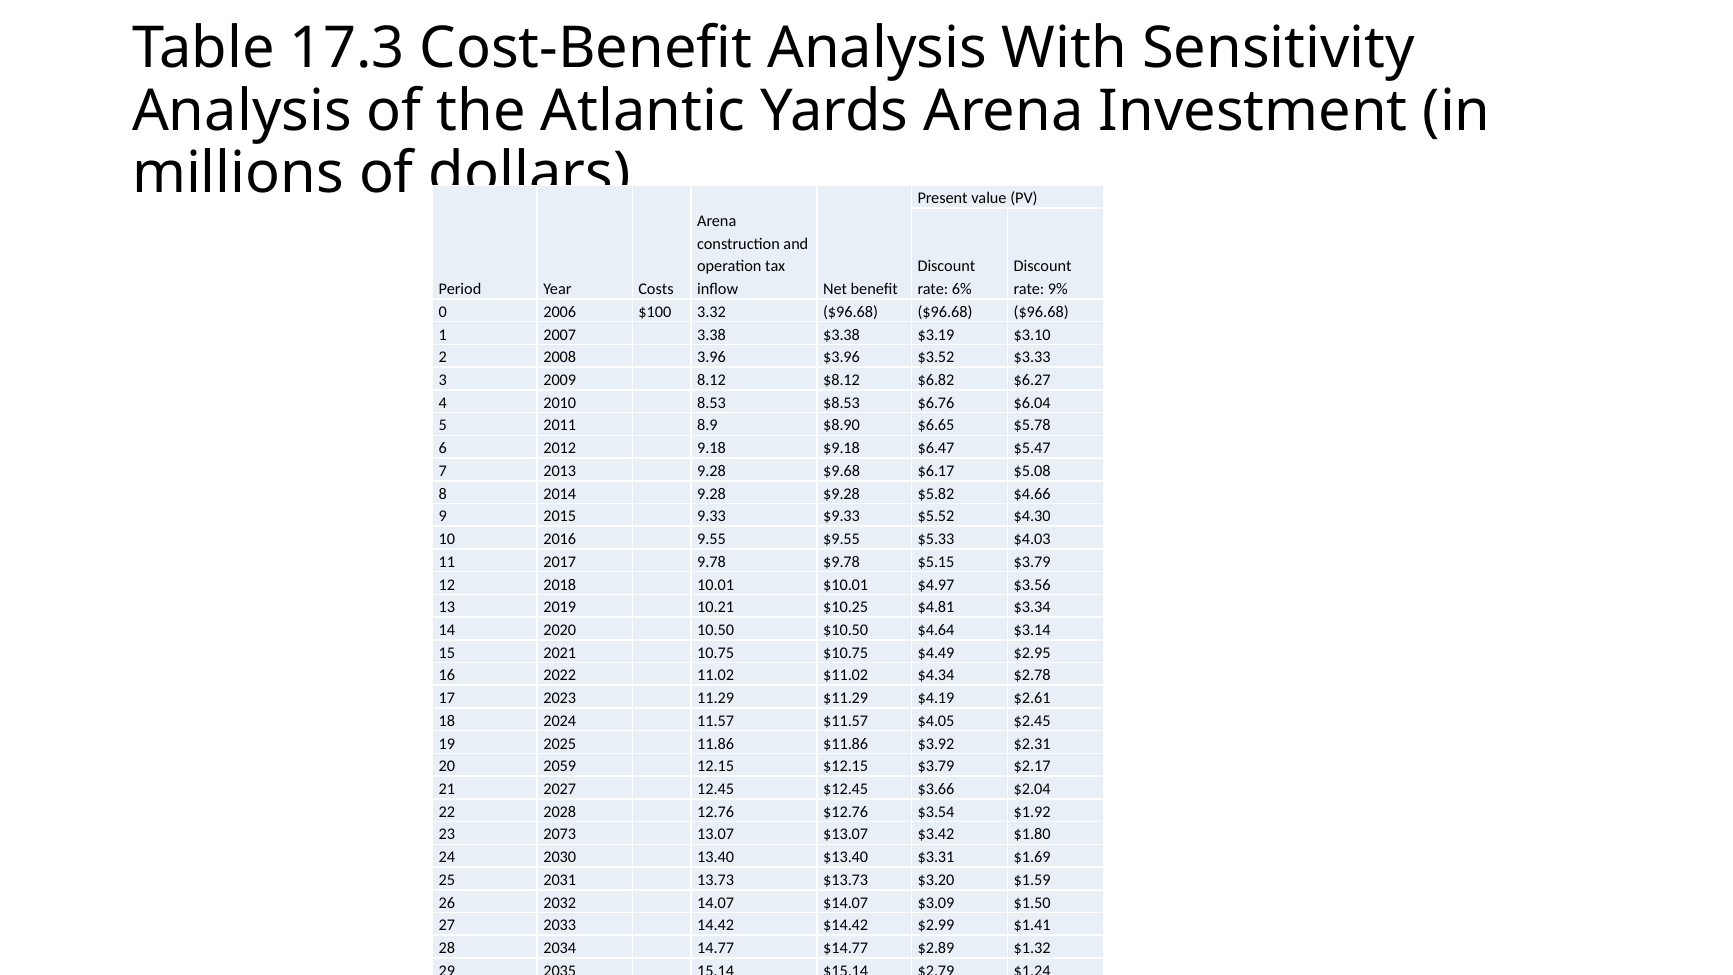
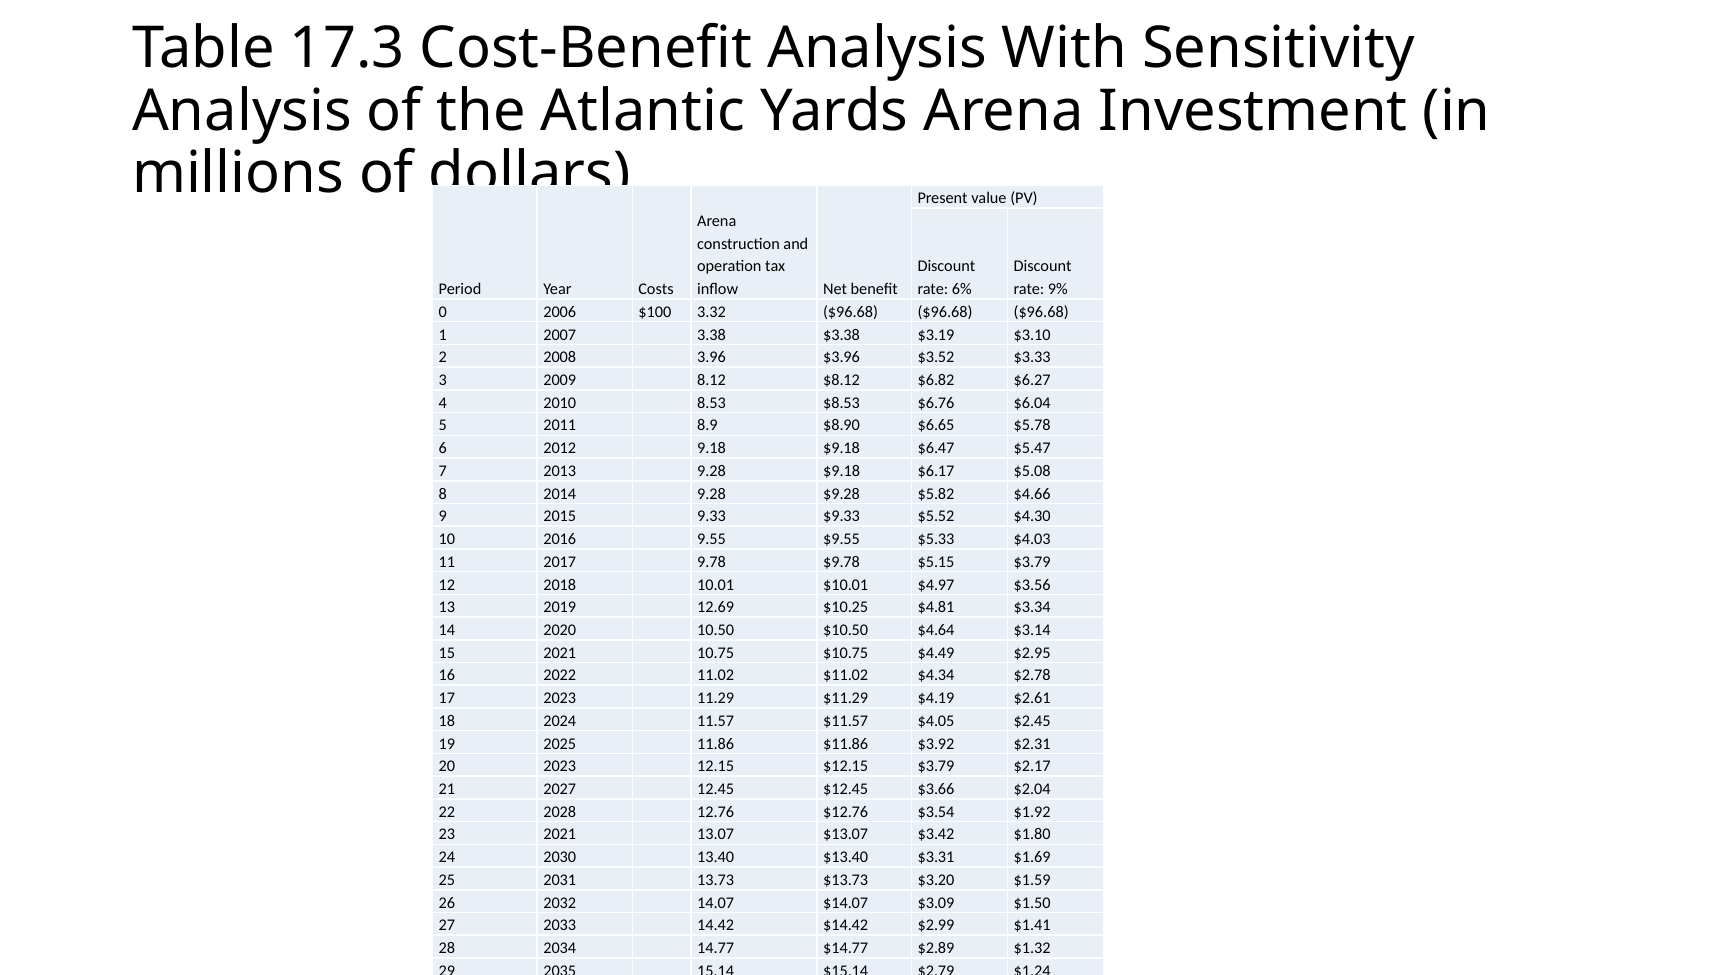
9.28 $9.68: $9.68 -> $9.18
10.21: 10.21 -> 12.69
20 2059: 2059 -> 2023
23 2073: 2073 -> 2021
